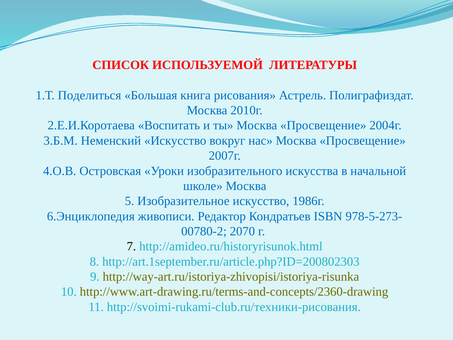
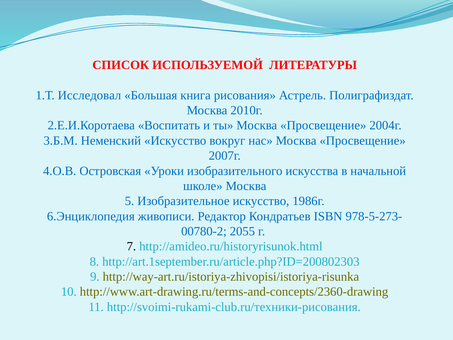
Поделиться: Поделиться -> Исследовал
2070: 2070 -> 2055
